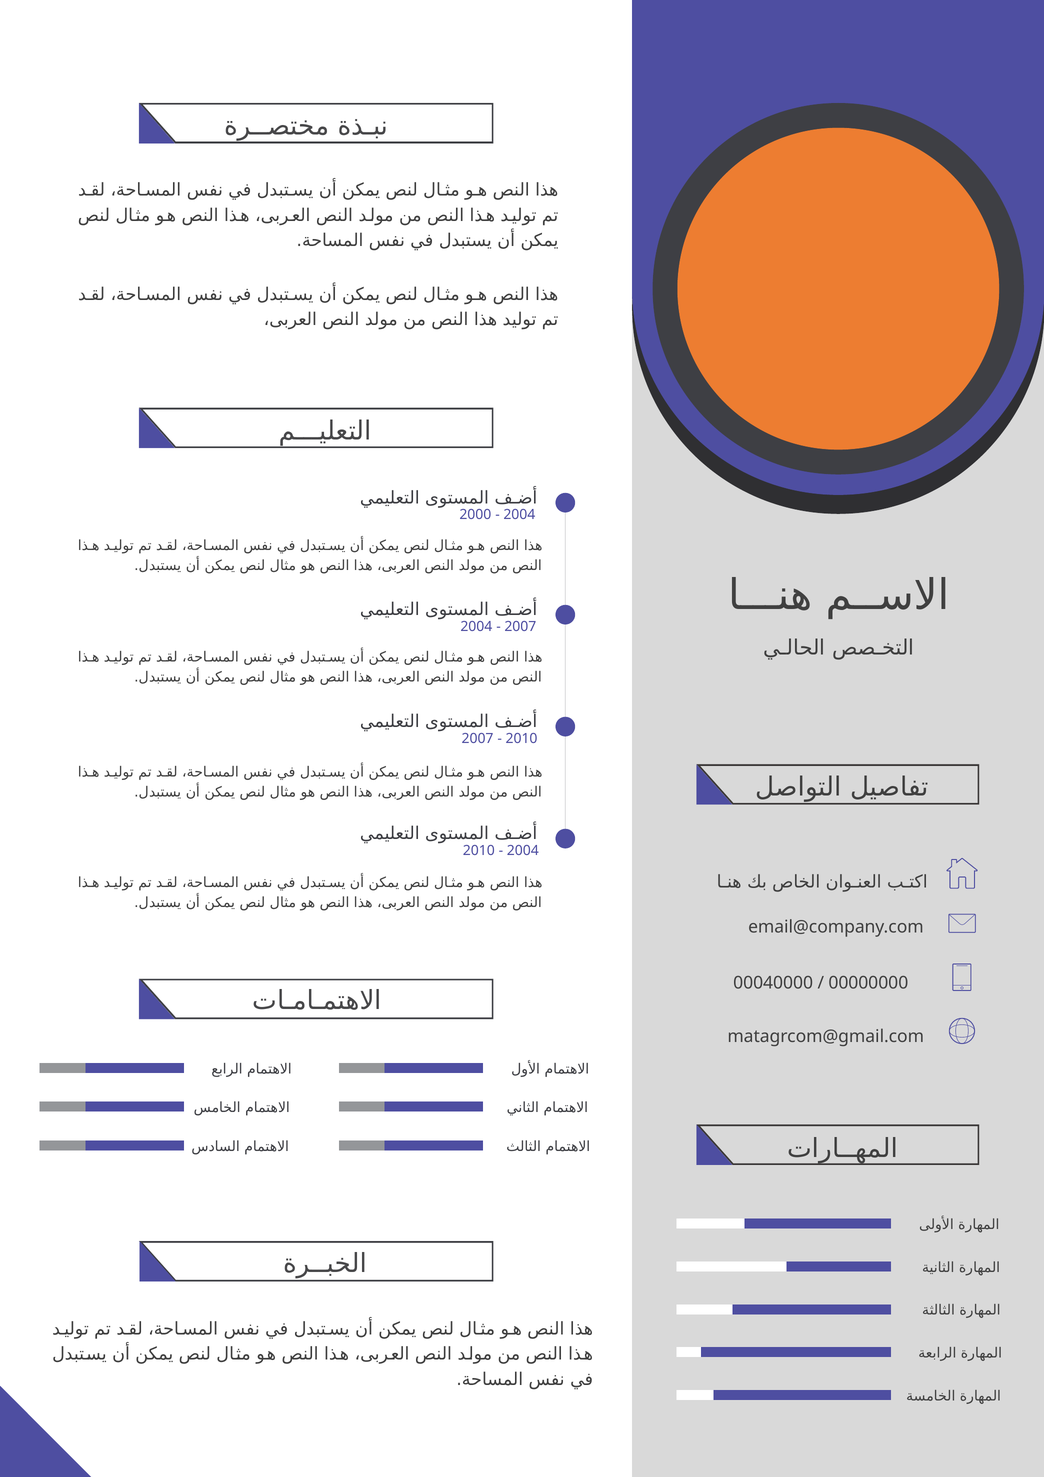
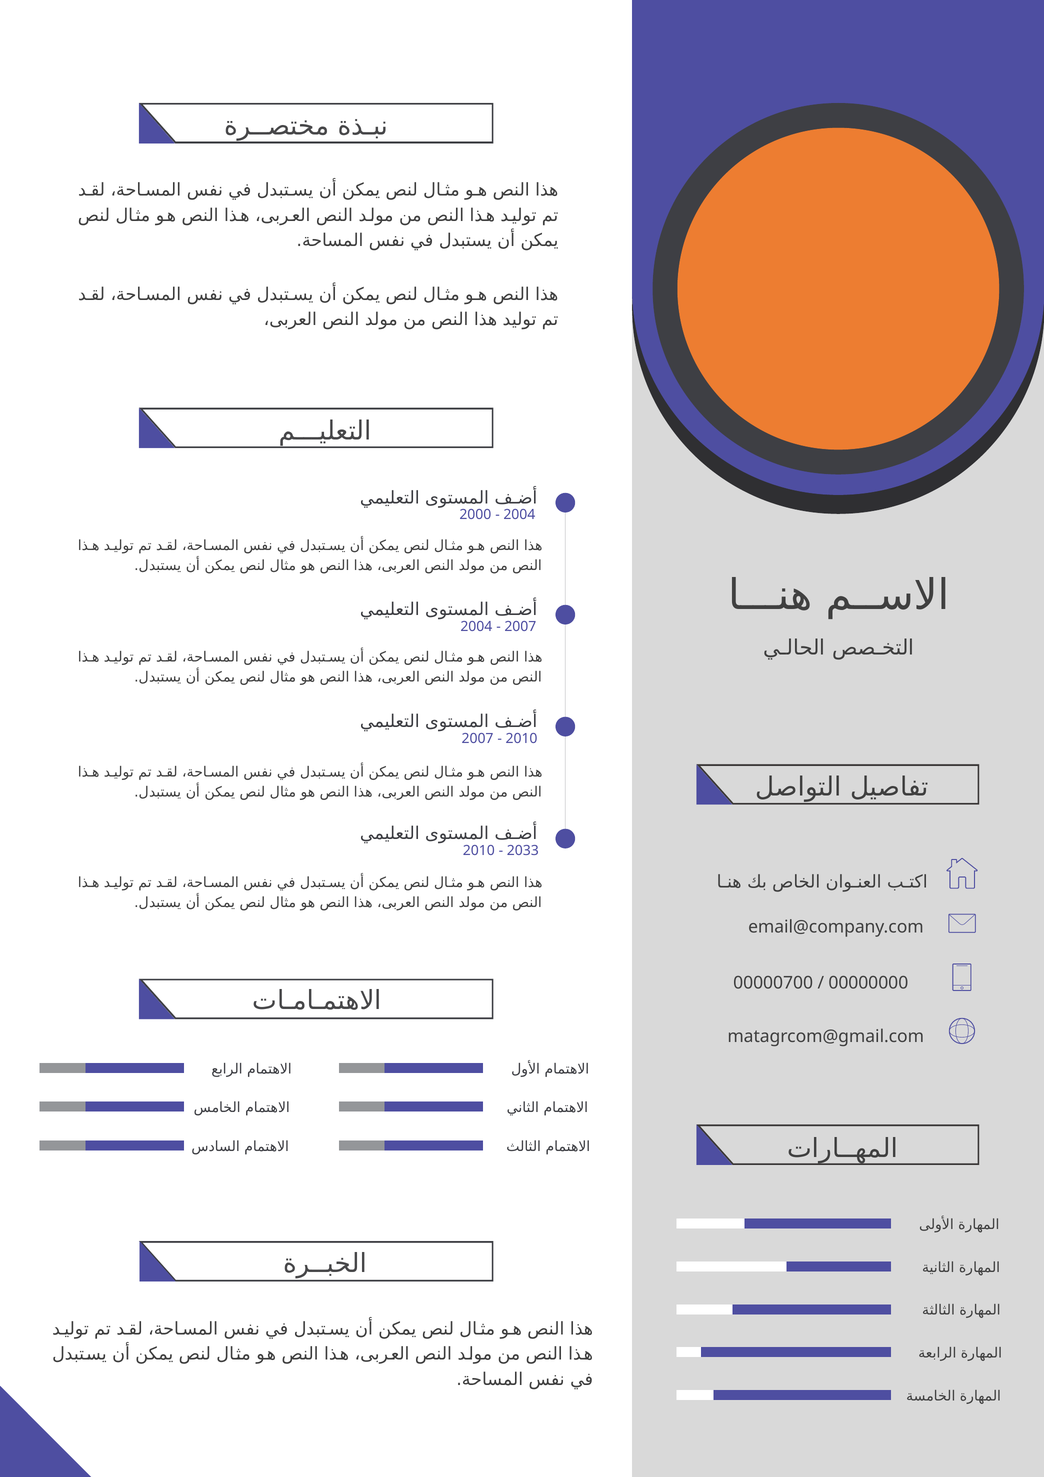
2004 at (523, 850): 2004 -> 2033
00040000: 00040000 -> 00000700
